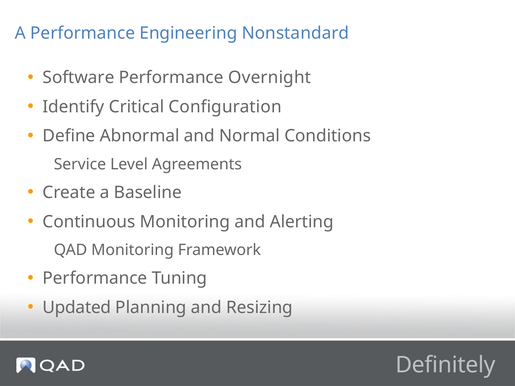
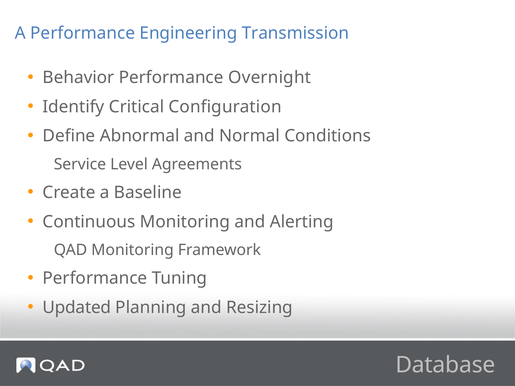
Nonstandard: Nonstandard -> Transmission
Software: Software -> Behavior
Definitely: Definitely -> Database
